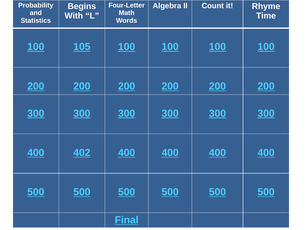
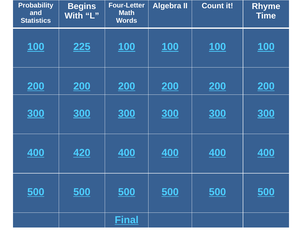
105: 105 -> 225
402: 402 -> 420
